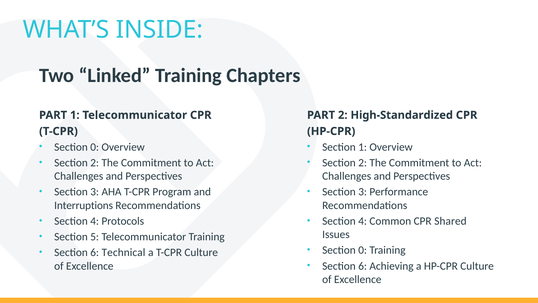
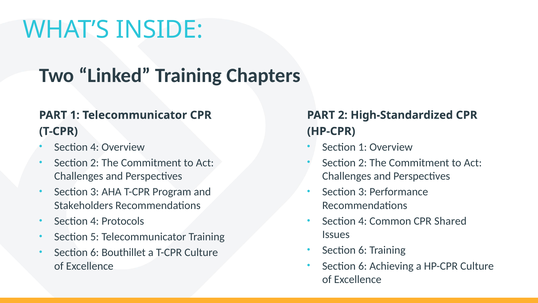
0 at (95, 147): 0 -> 4
Interruptions: Interruptions -> Stakeholders
0 at (363, 250): 0 -> 6
Technical: Technical -> Bouthillet
